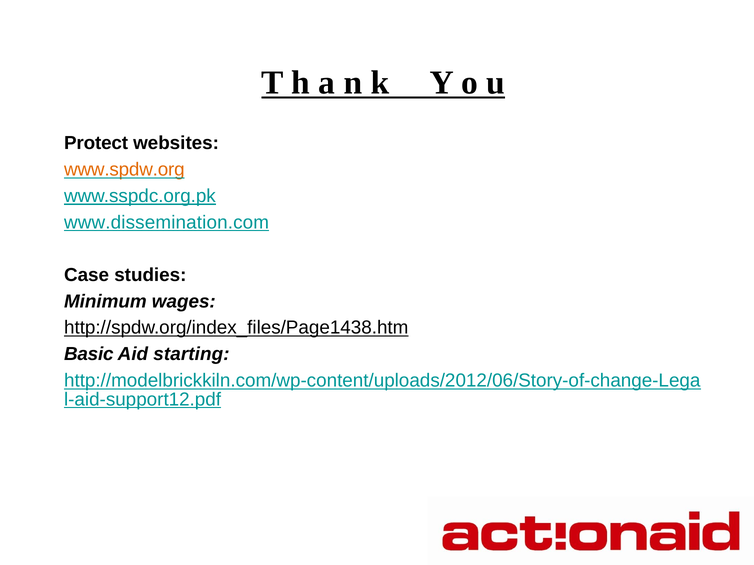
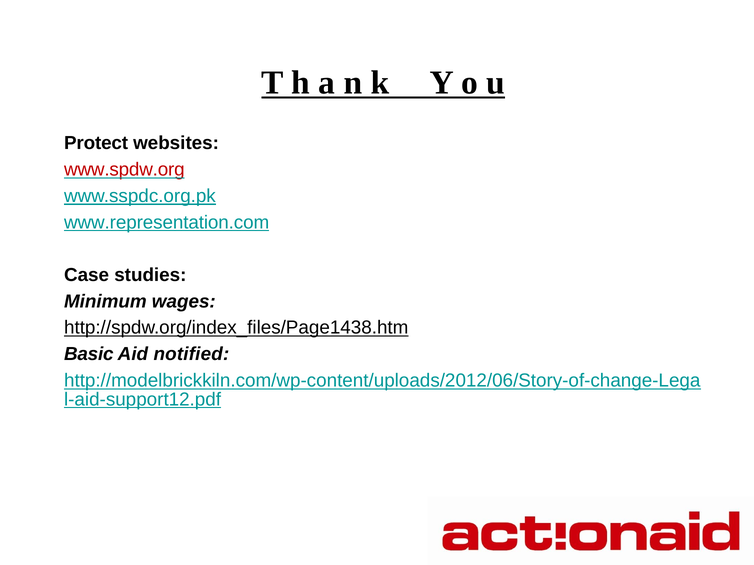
www.spdw.org colour: orange -> red
www.dissemination.com: www.dissemination.com -> www.representation.com
starting: starting -> notified
